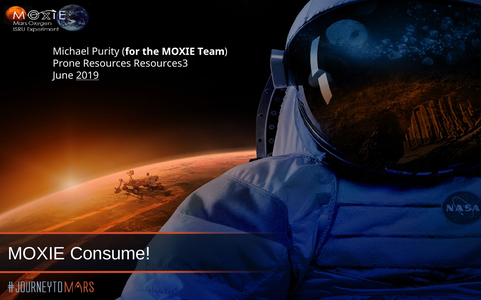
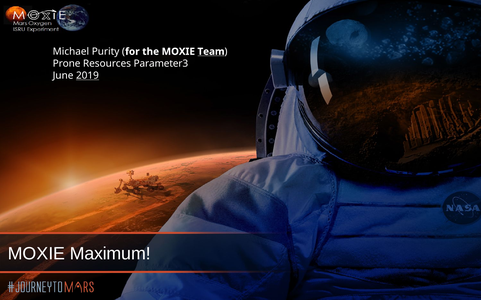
Team underline: none -> present
Resources3: Resources3 -> Parameter3
Consume: Consume -> Maximum
